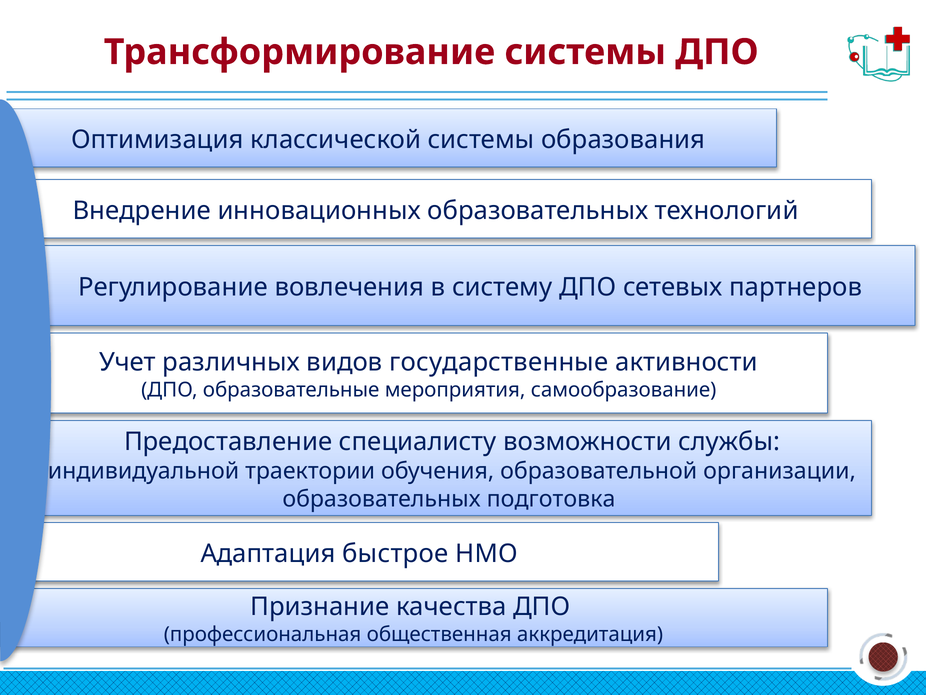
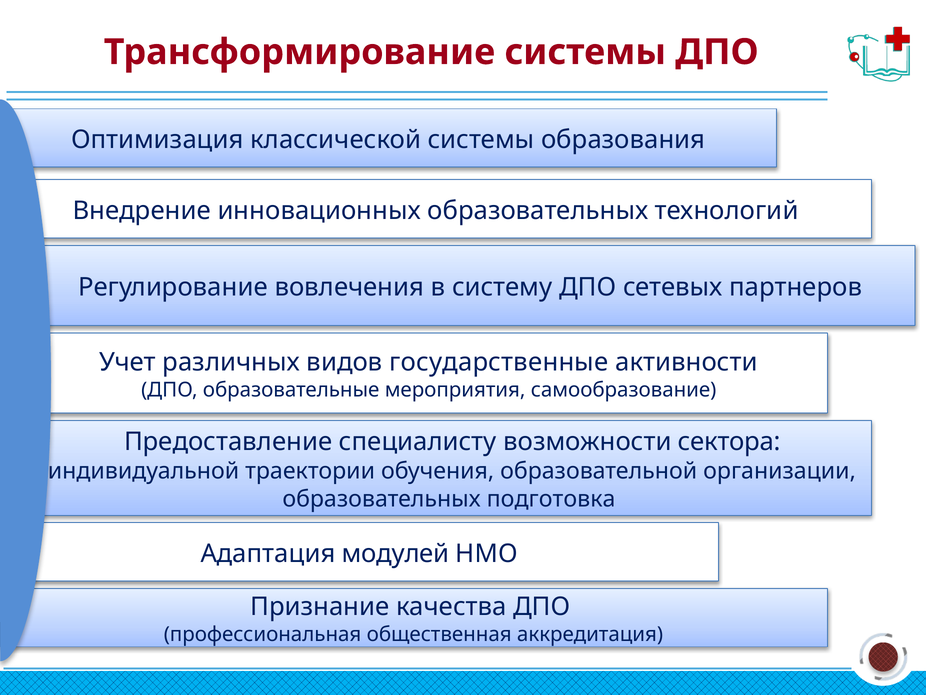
службы: службы -> сектора
быстрое: быстрое -> модулей
